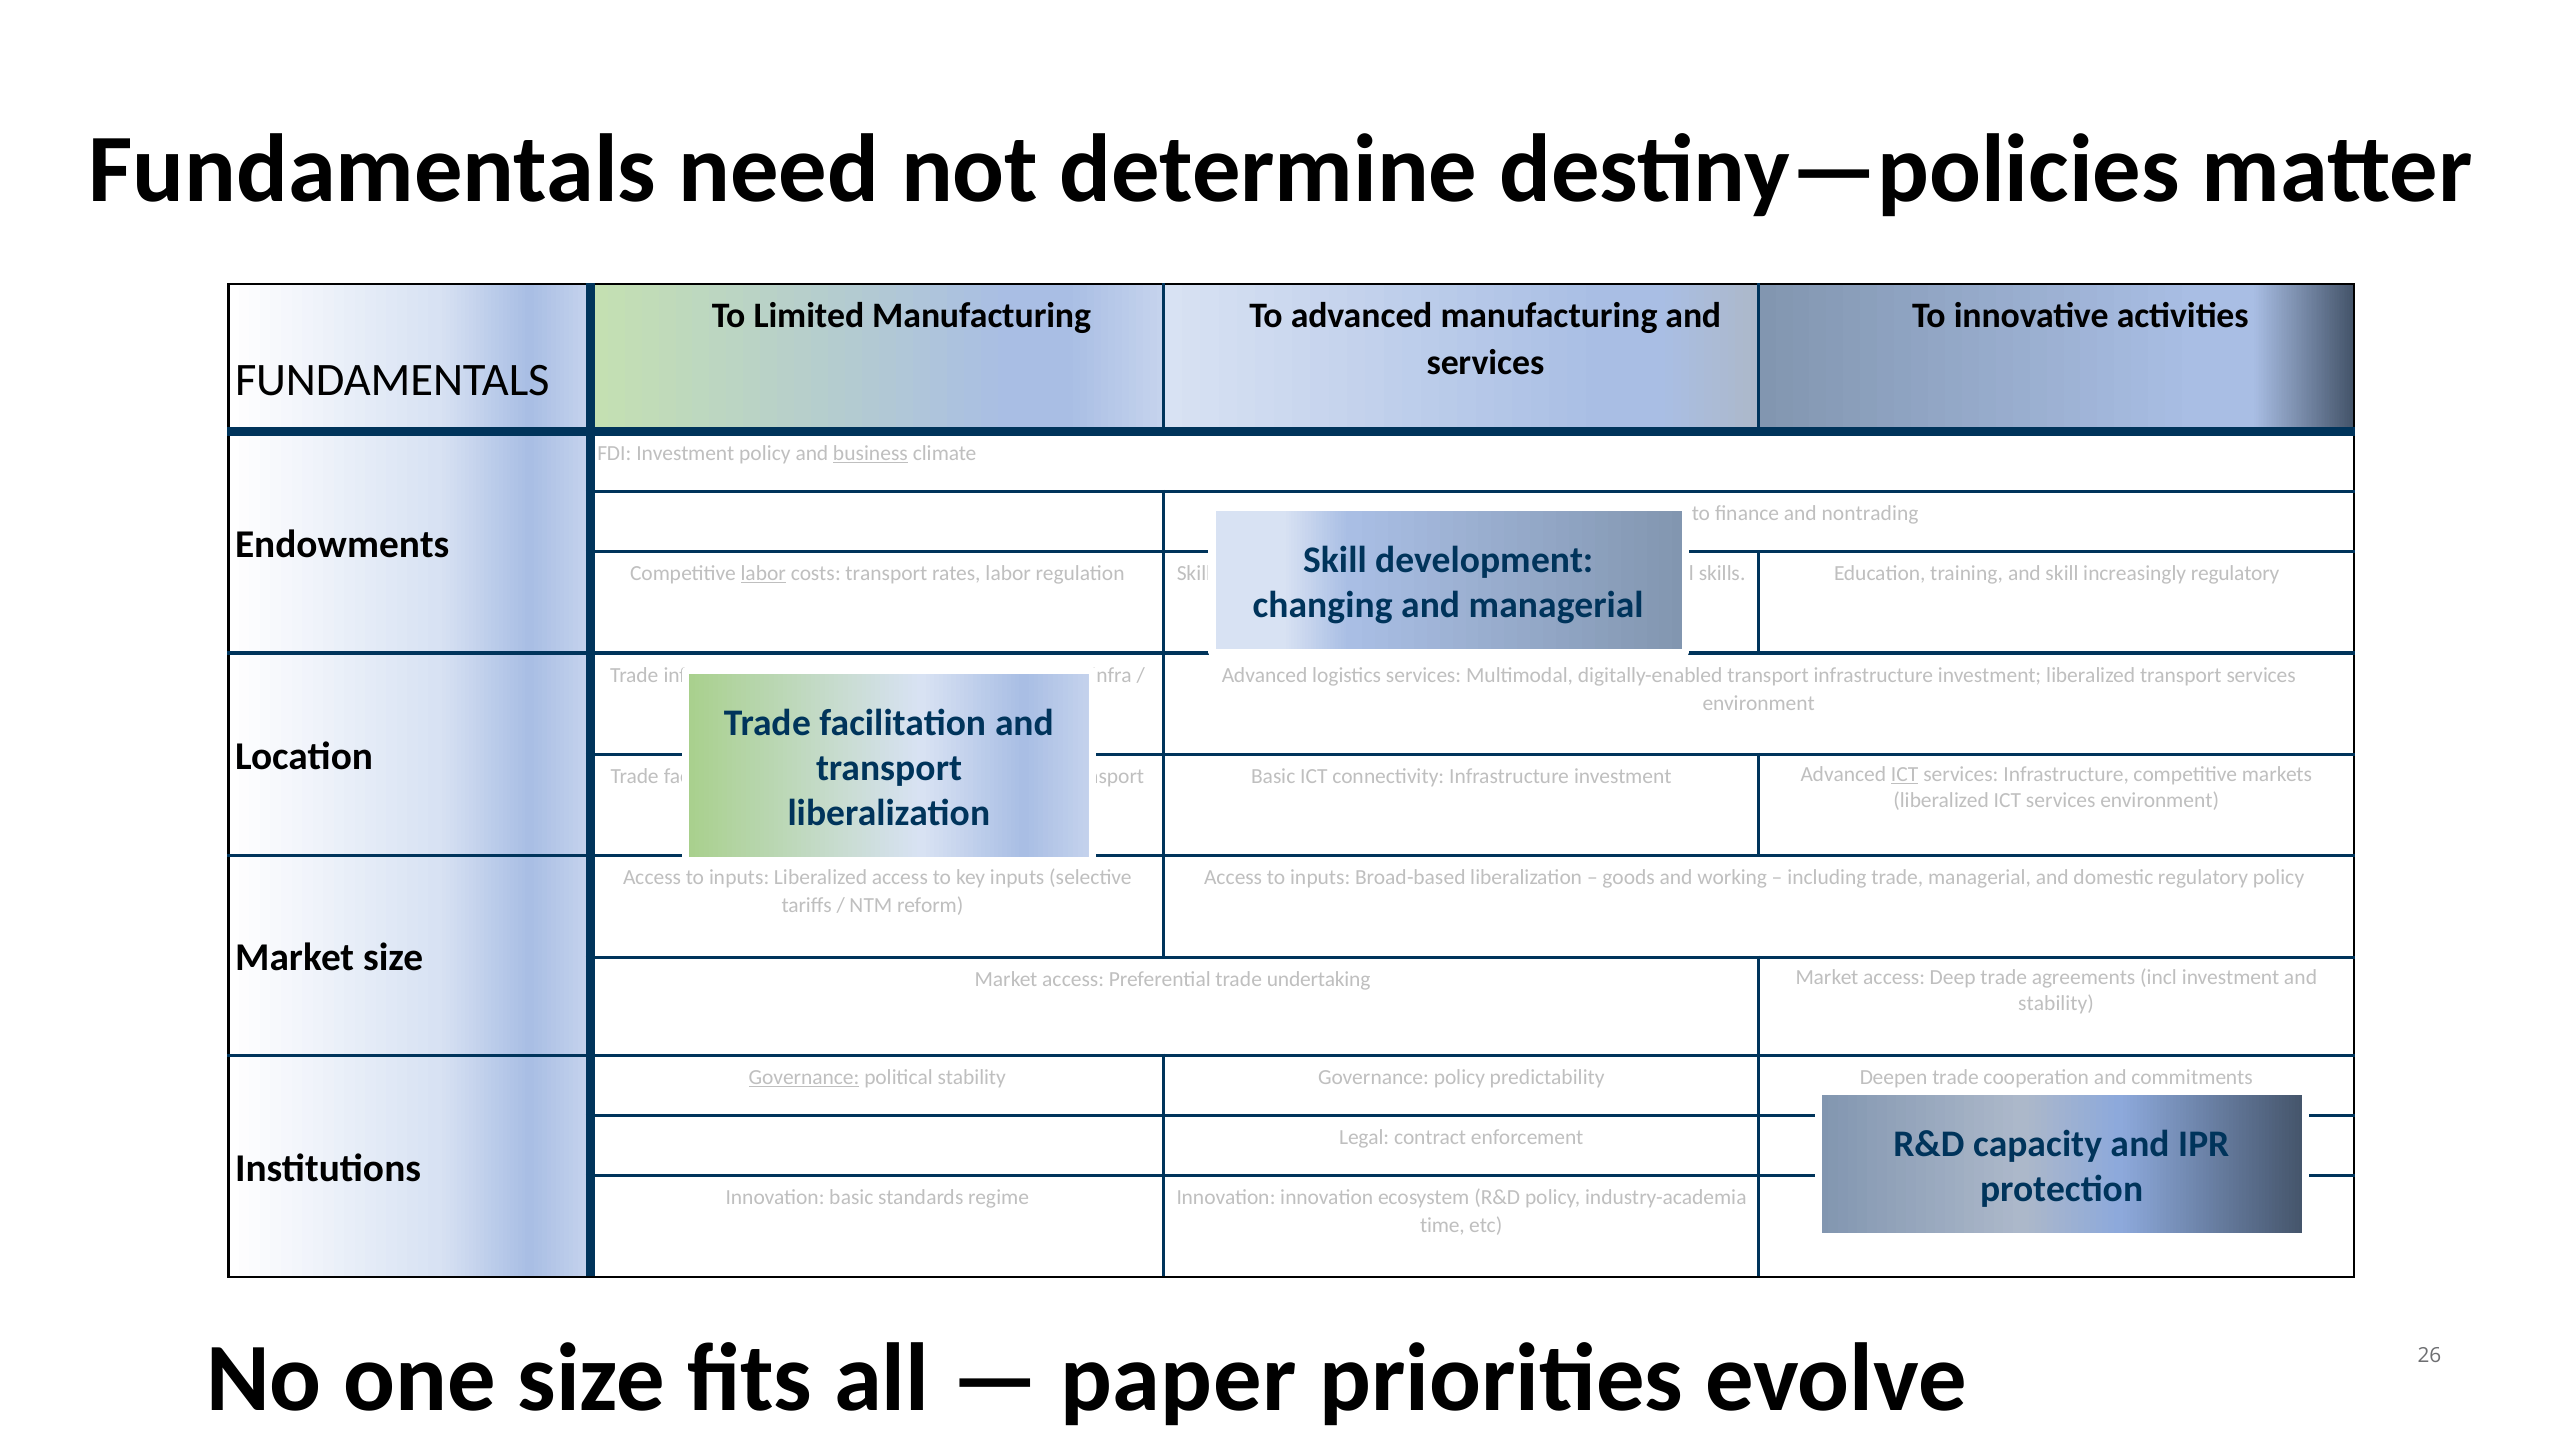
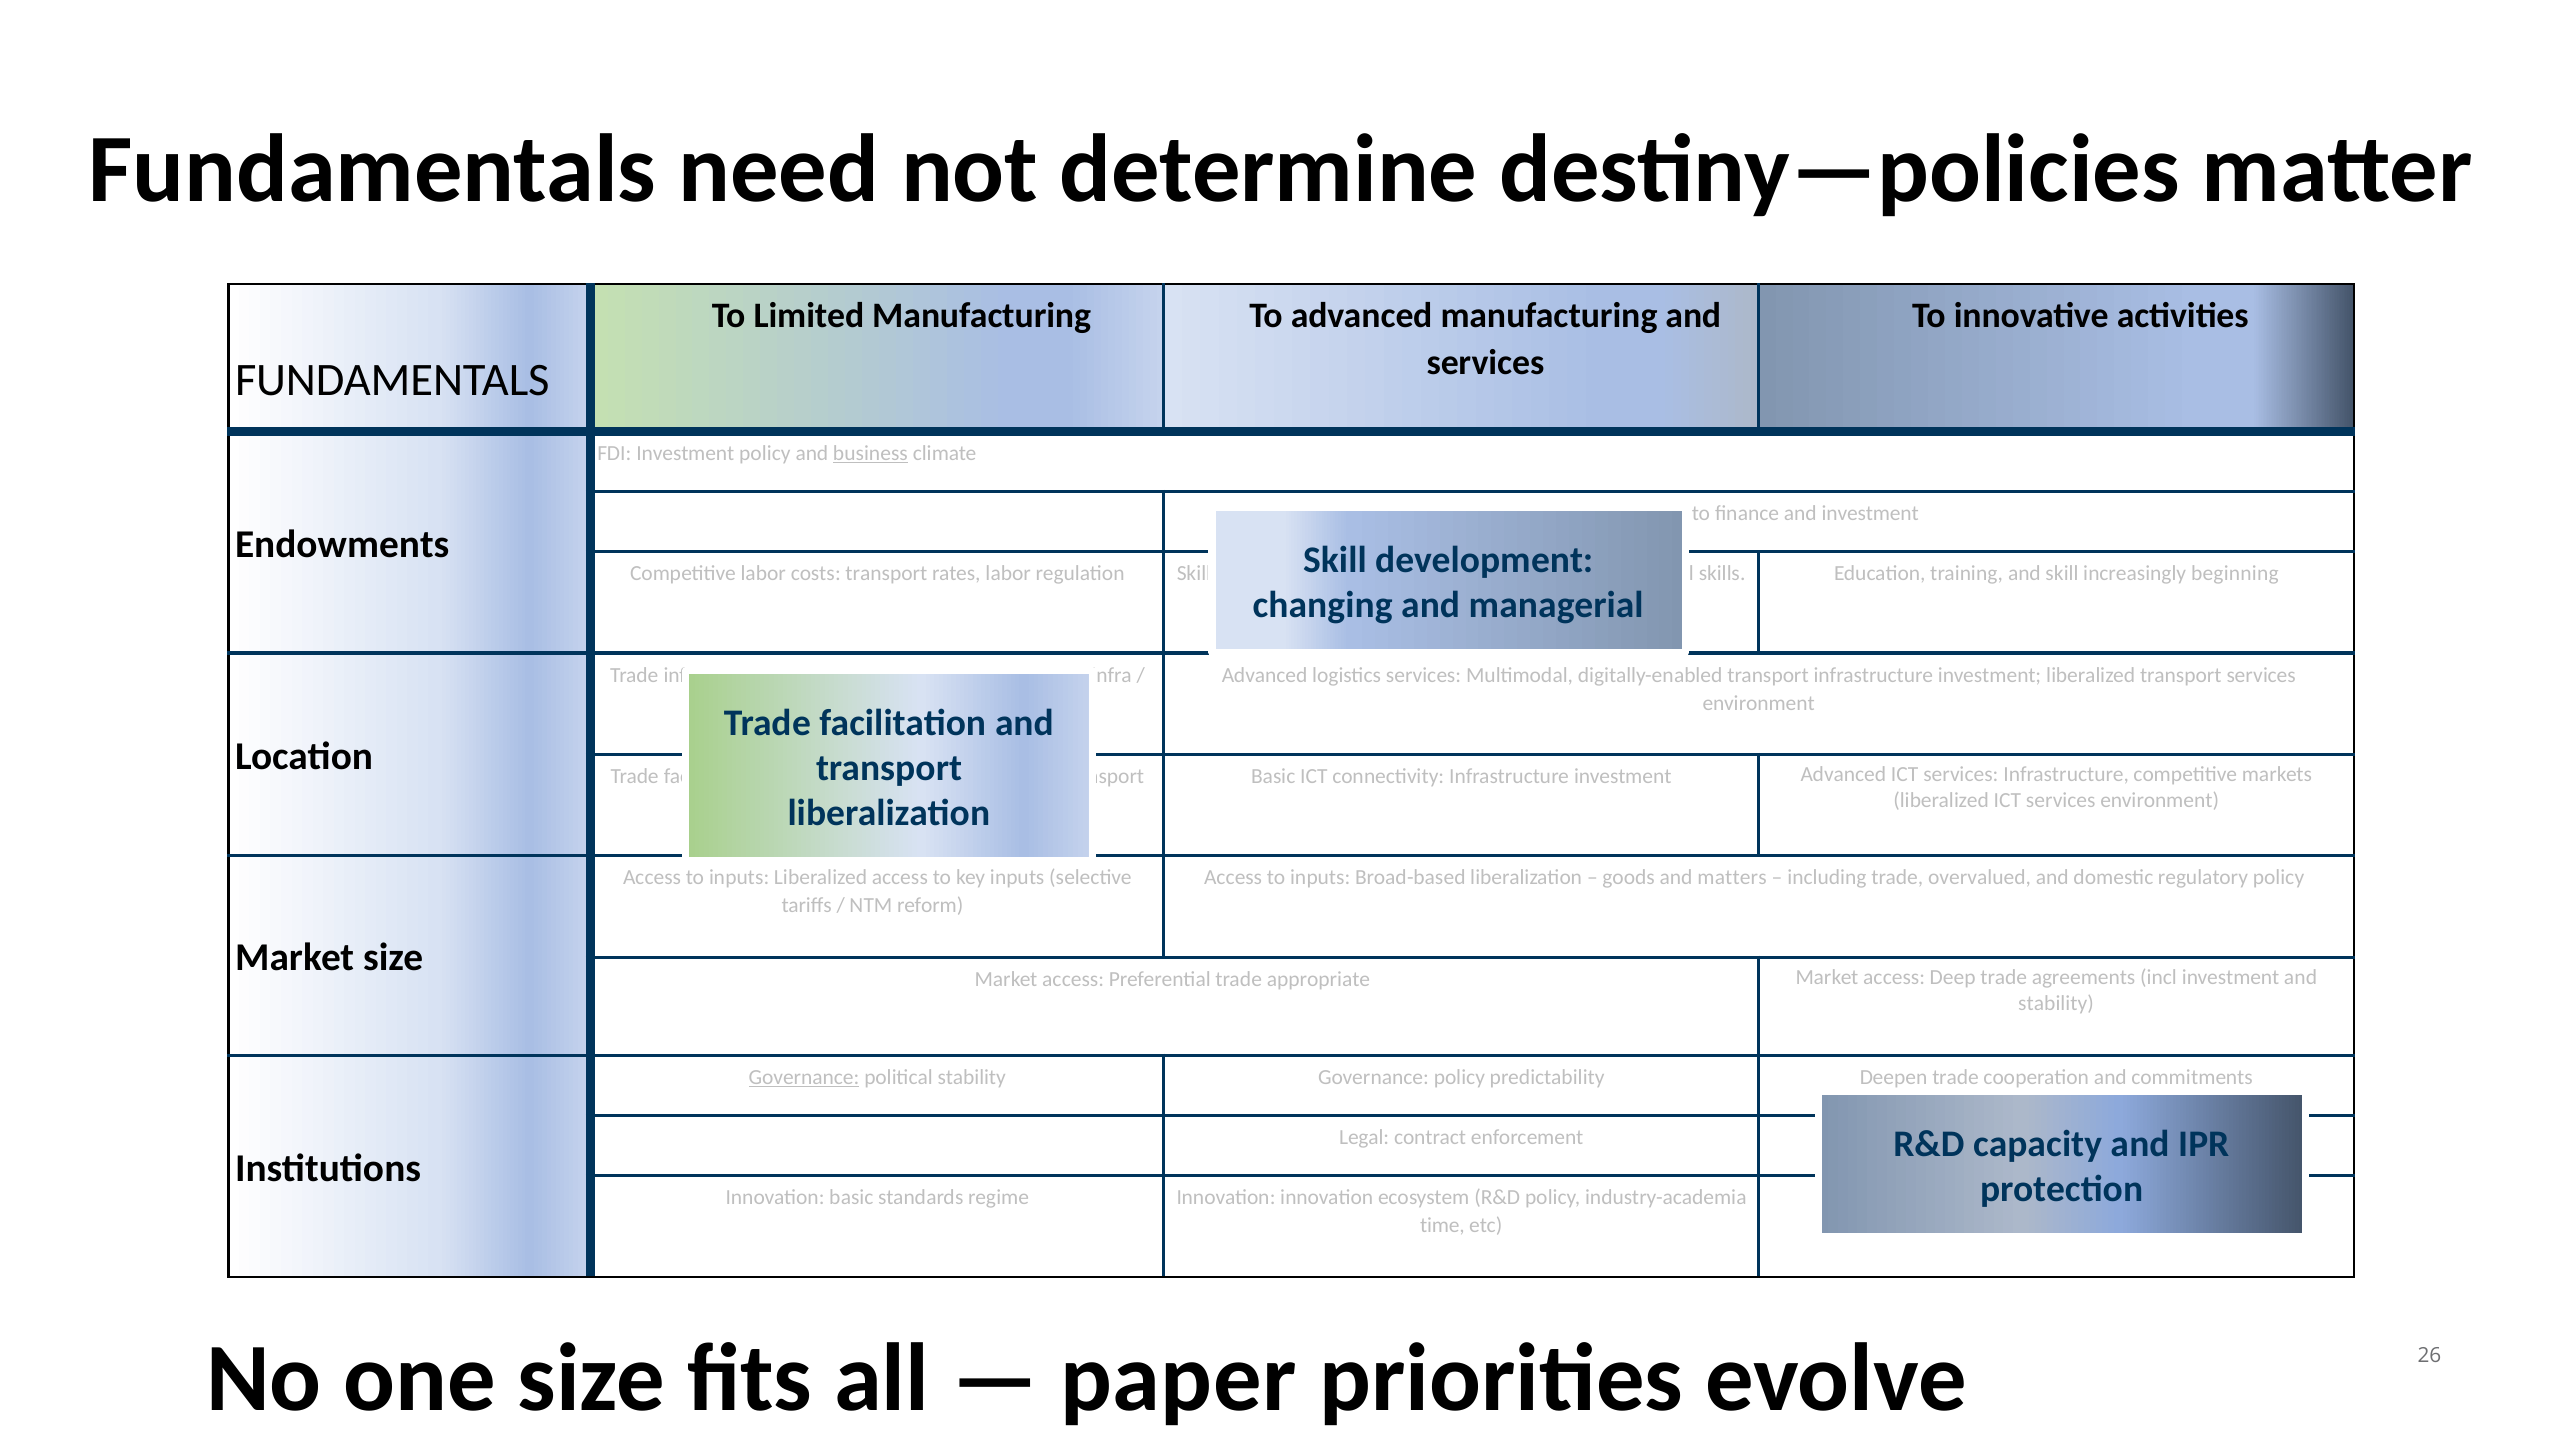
and nontrading: nontrading -> investment
labor at (763, 574) underline: present -> none
increasingly regulatory: regulatory -> beginning
ICT at (1905, 775) underline: present -> none
working: working -> matters
trade managerial: managerial -> overvalued
undertaking: undertaking -> appropriate
